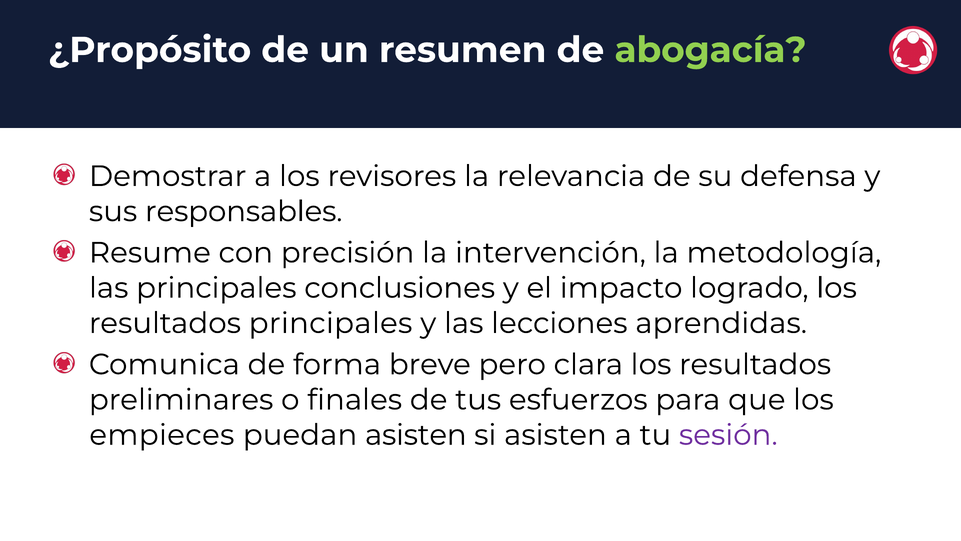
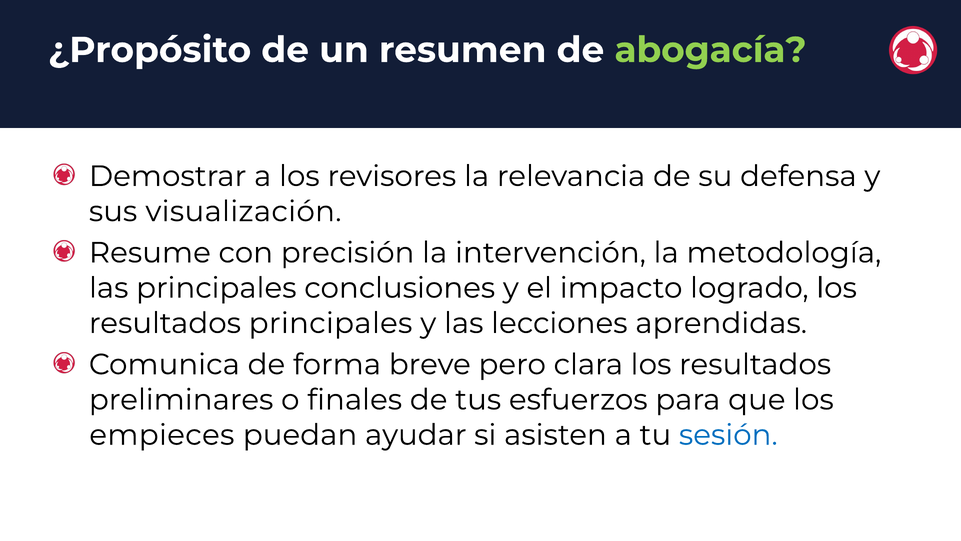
responsables: responsables -> visualización
puedan asisten: asisten -> ayudar
sesión colour: purple -> blue
